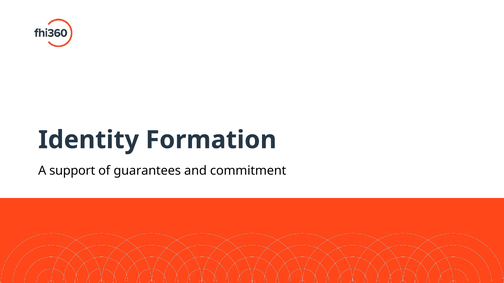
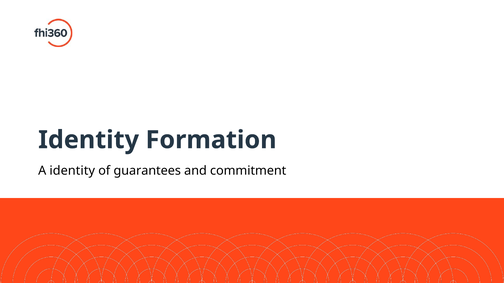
A support: support -> identity
